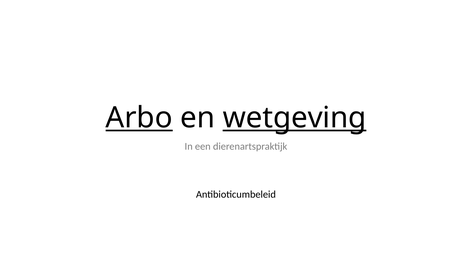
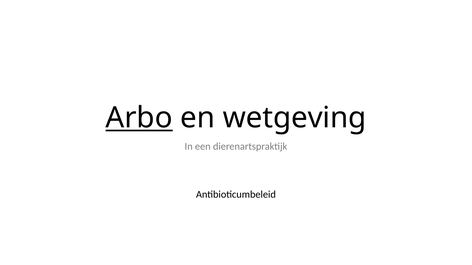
wetgeving underline: present -> none
